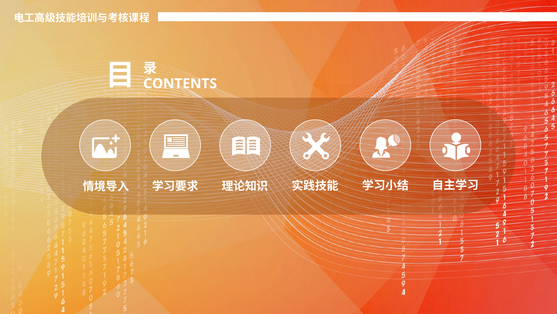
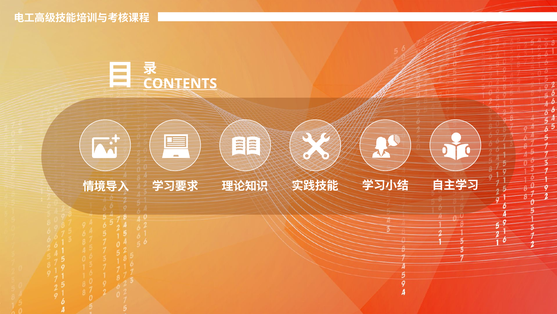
CONTENTS underline: none -> present
